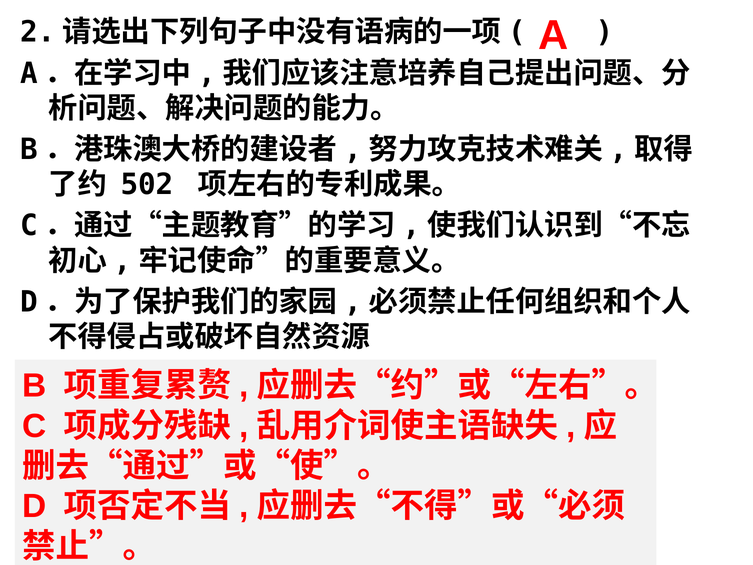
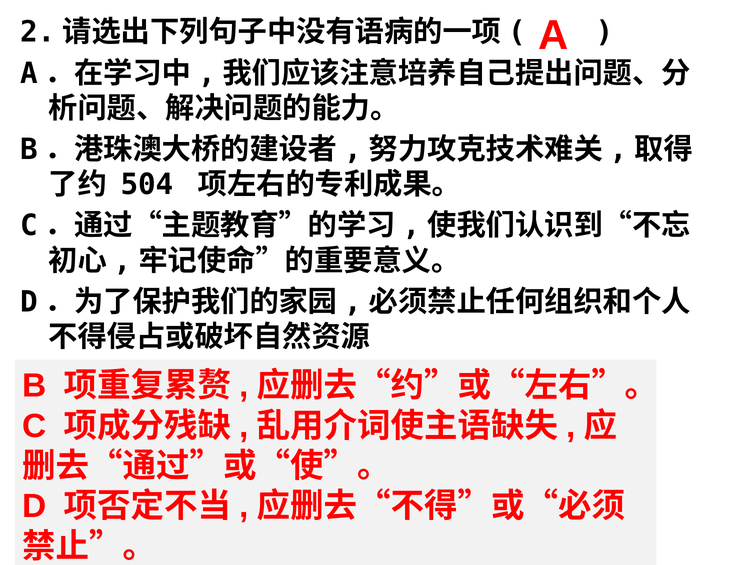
502: 502 -> 504
